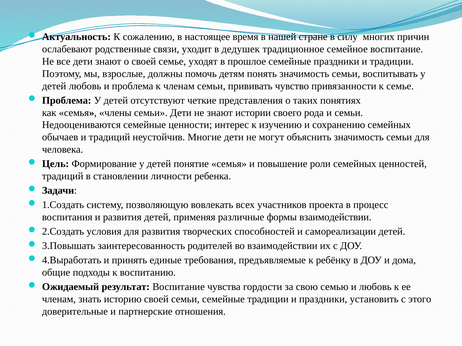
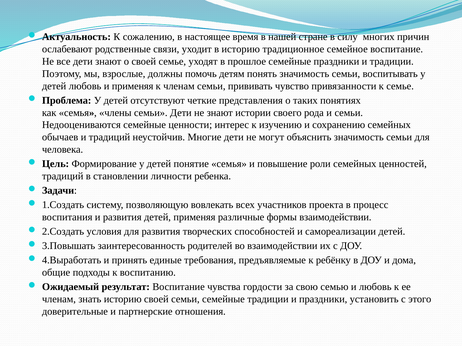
в дедушек: дедушек -> историю
и проблема: проблема -> применяя
